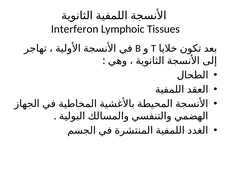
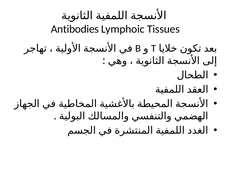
Interferon: Interferon -> Antibodies
